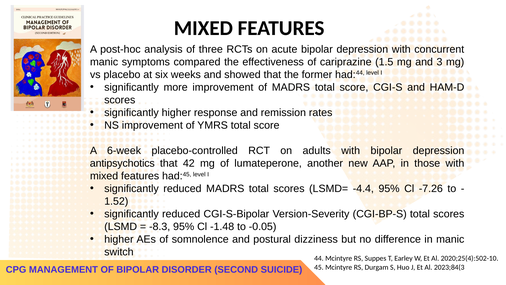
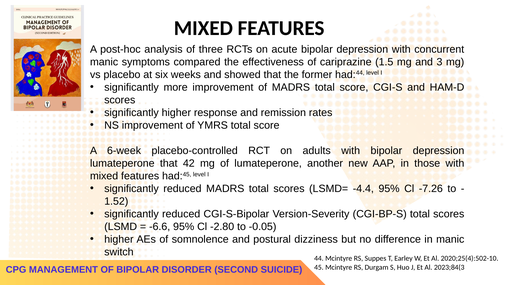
antipsychotics at (122, 163): antipsychotics -> lumateperone
-8.3: -8.3 -> -6.6
-1.48: -1.48 -> -2.80
